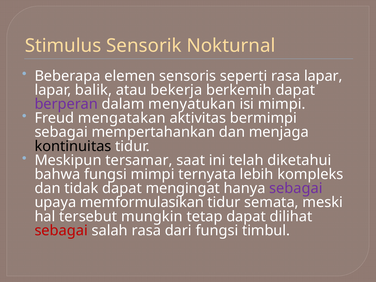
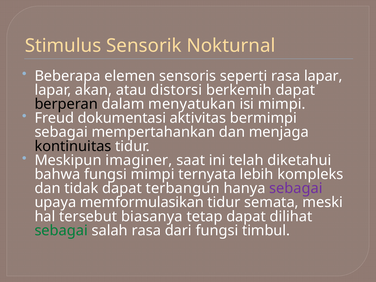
balik: balik -> akan
bekerja: bekerja -> distorsi
berperan colour: purple -> black
mengatakan: mengatakan -> dokumentasi
tersamar: tersamar -> imaginer
mengingat: mengingat -> terbangun
mungkin: mungkin -> biasanya
sebagai at (61, 230) colour: red -> green
